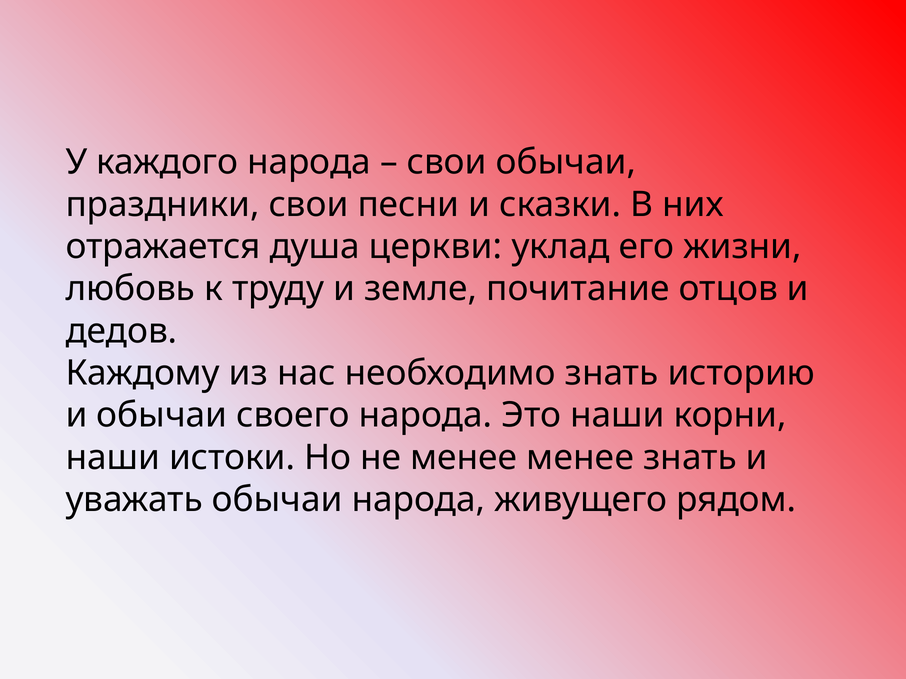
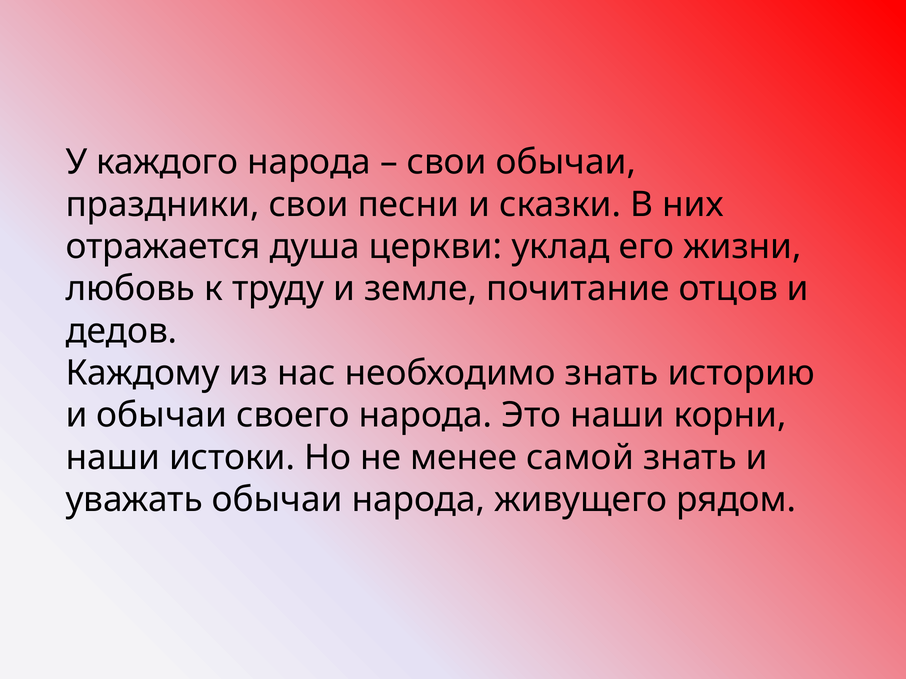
менее менее: менее -> самой
